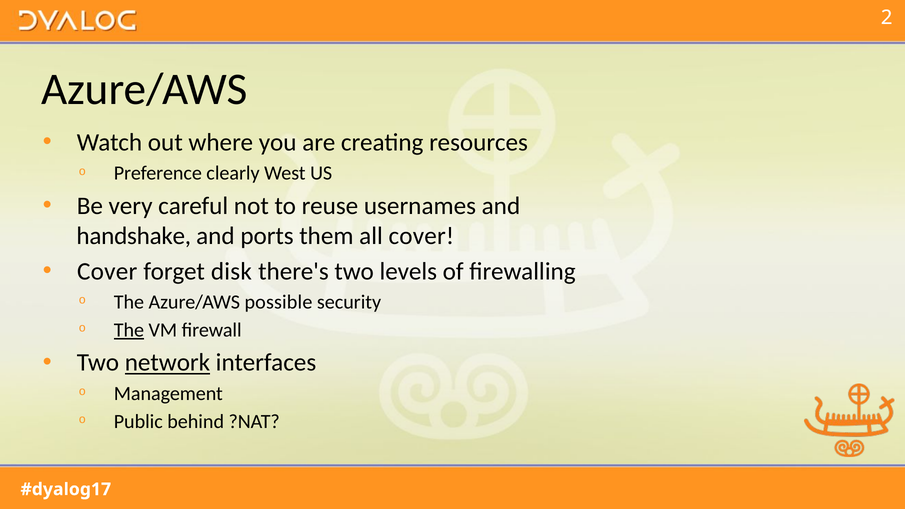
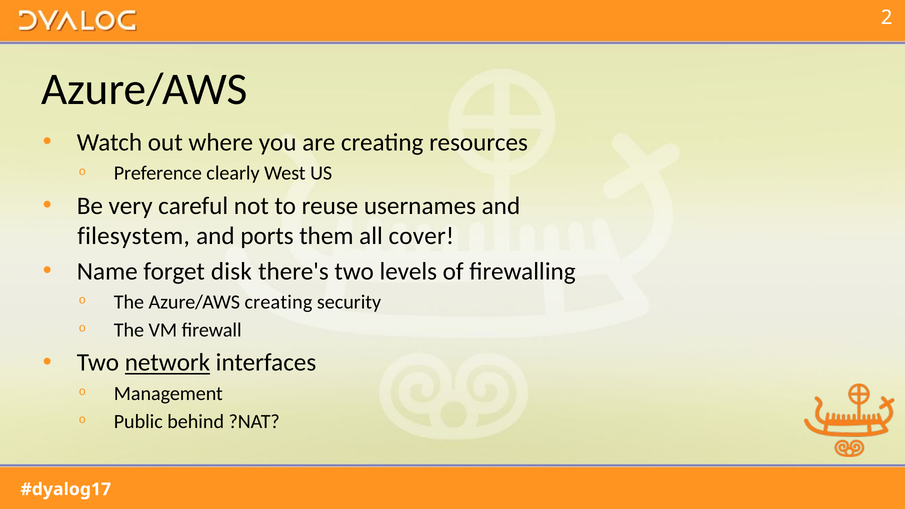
handshake: handshake -> filesystem
Cover at (107, 271): Cover -> Name
Azure/AWS possible: possible -> creating
The at (129, 330) underline: present -> none
